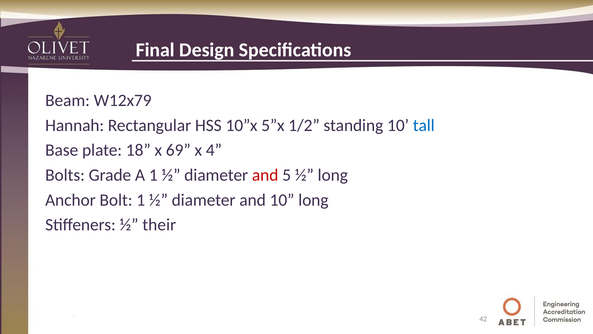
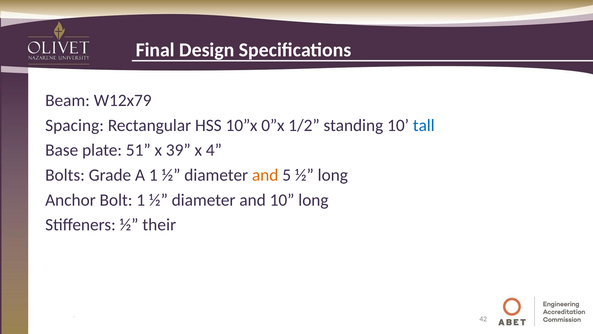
Hannah: Hannah -> Spacing
5”x: 5”x -> 0”x
18: 18 -> 51
69: 69 -> 39
and at (265, 175) colour: red -> orange
